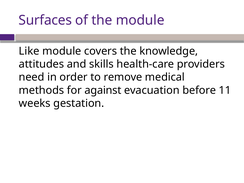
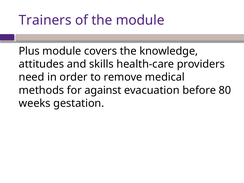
Surfaces: Surfaces -> Trainers
Like: Like -> Plus
11: 11 -> 80
